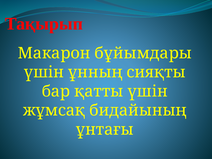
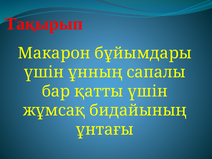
сияқты: сияқты -> сапалы
